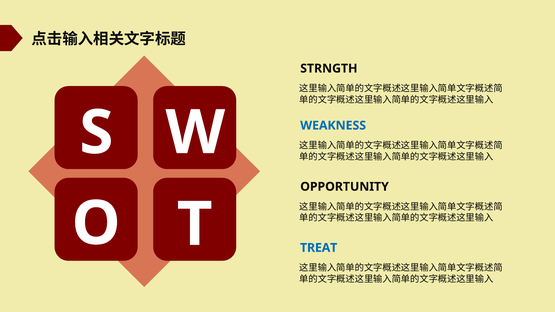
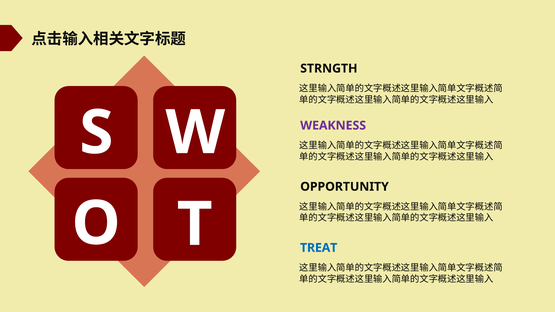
WEAKNESS colour: blue -> purple
